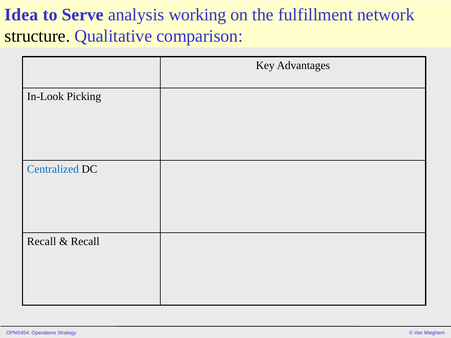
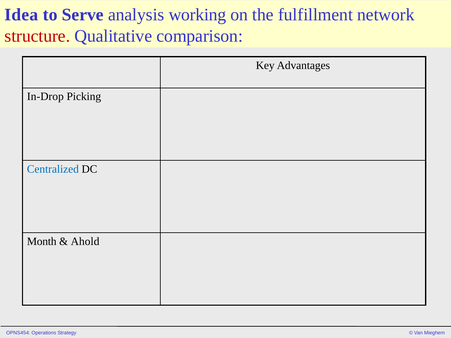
structure colour: black -> red
In-Look: In-Look -> In-Drop
Recall at (42, 242): Recall -> Month
Recall at (85, 242): Recall -> Ahold
